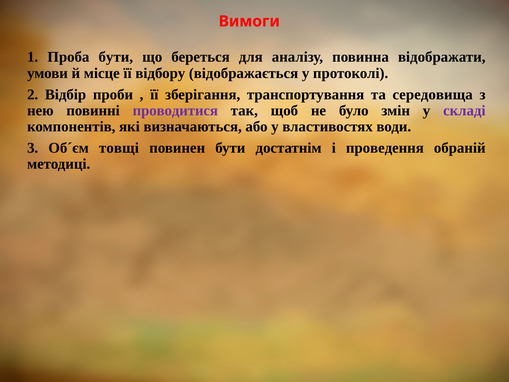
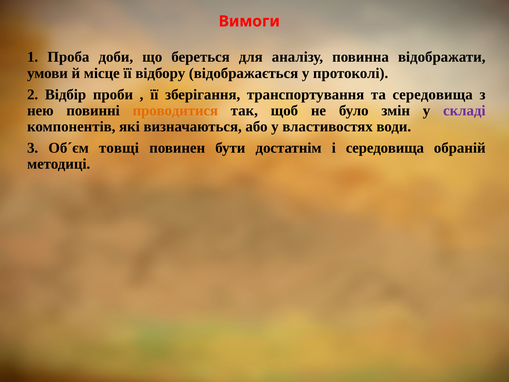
Проба бути: бути -> доби
проводитися colour: purple -> orange
і проведення: проведення -> середовища
